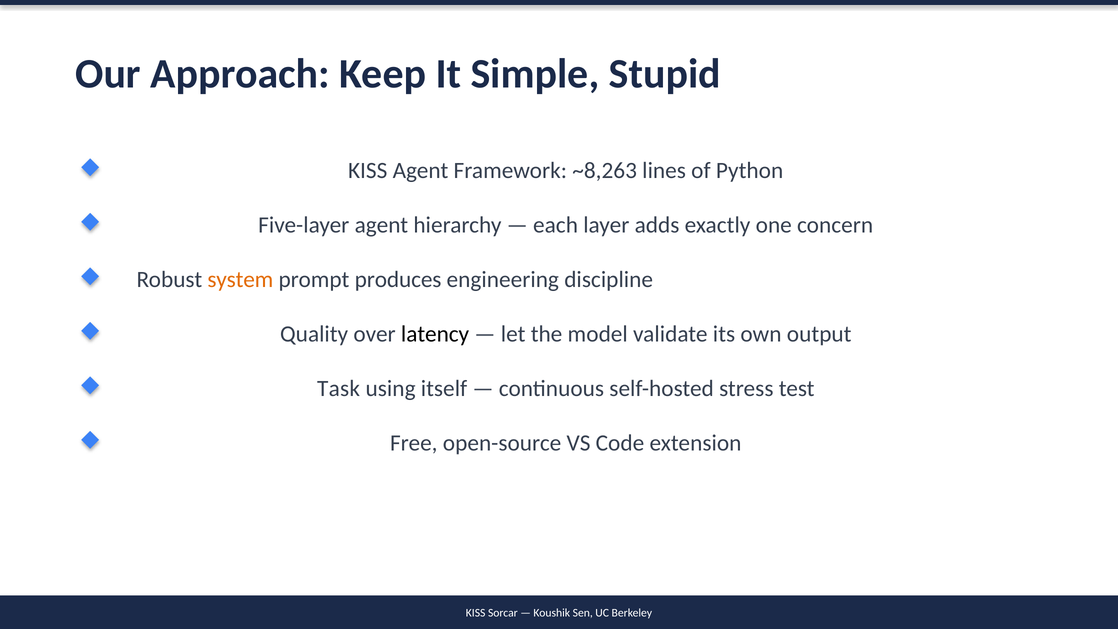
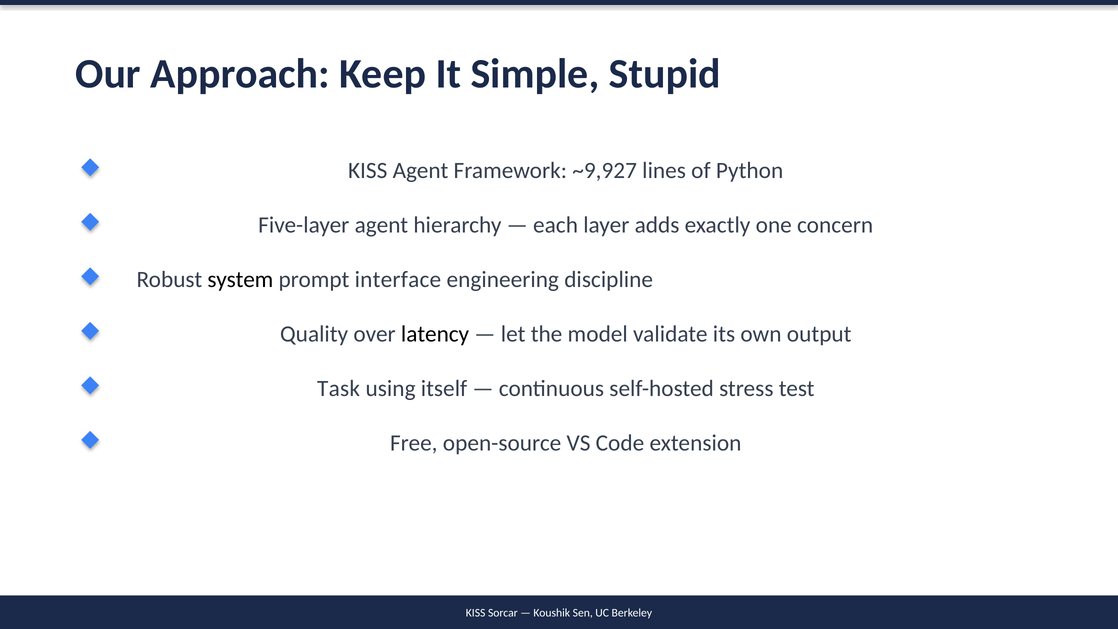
~8,263: ~8,263 -> ~9,927
system colour: orange -> black
produces: produces -> interface
